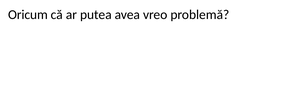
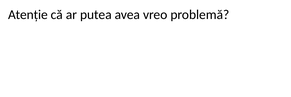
Oricum: Oricum -> Atenție
